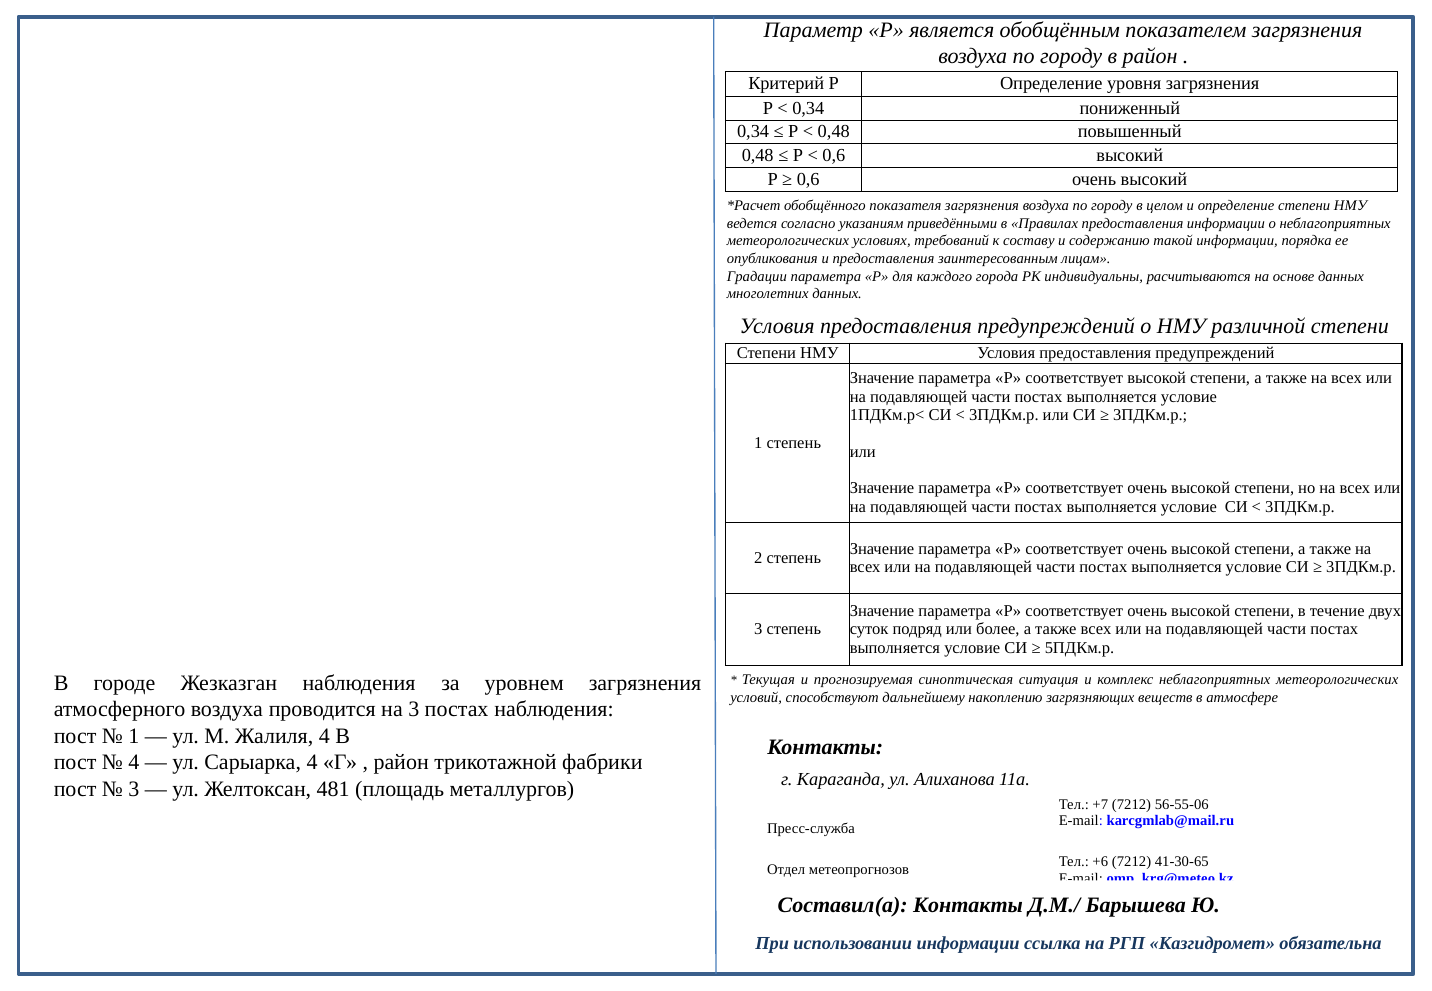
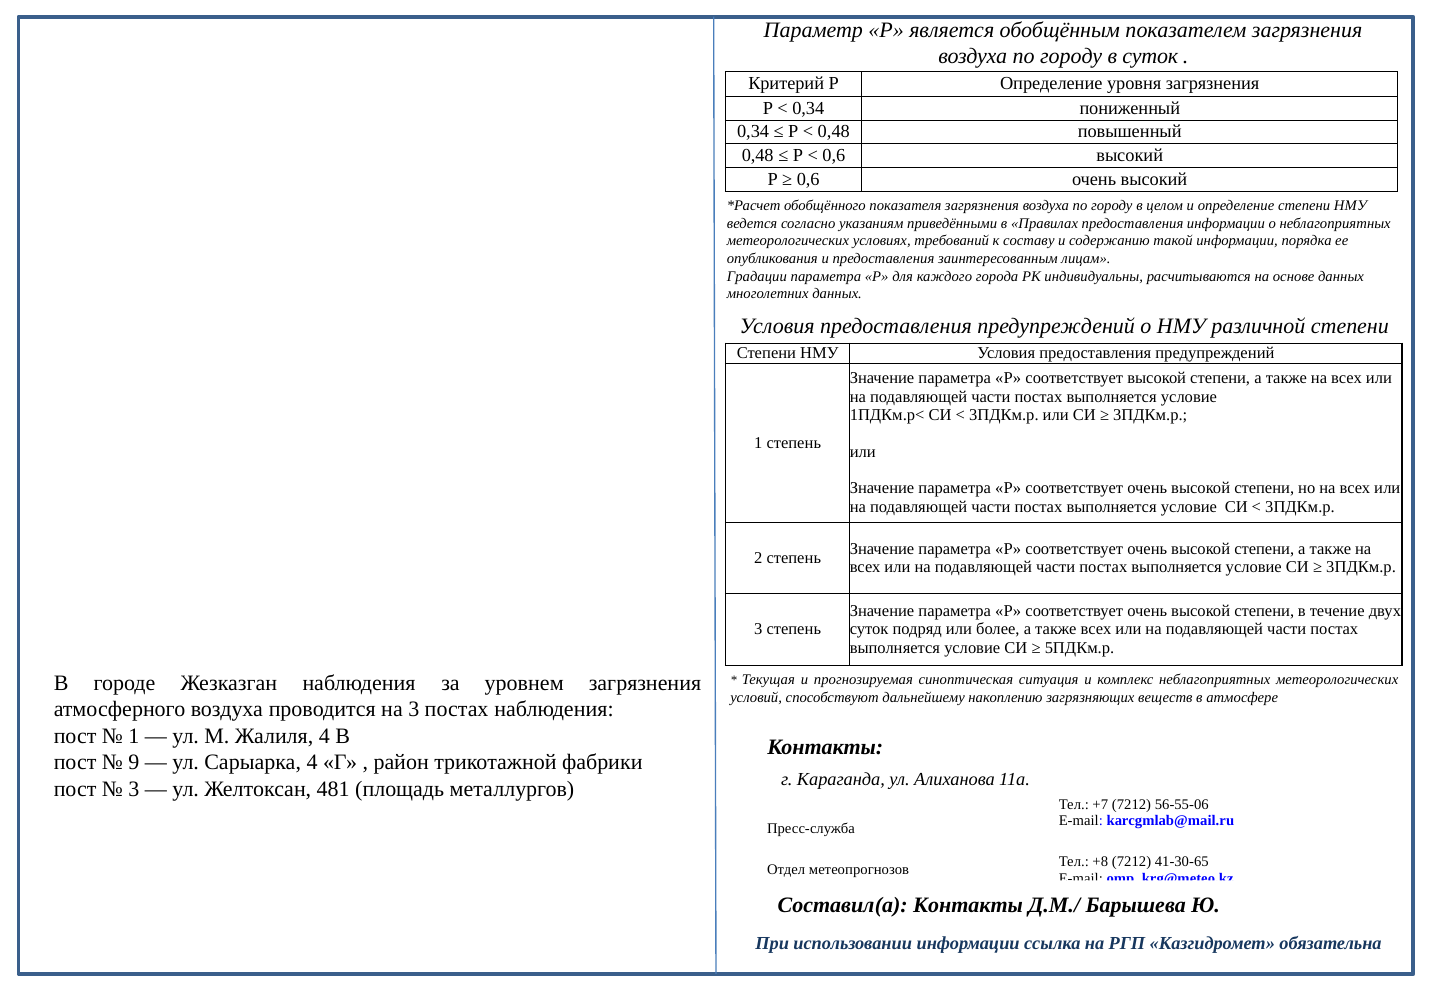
в район: район -> суток
4 at (134, 763): 4 -> 9
+6: +6 -> +8
